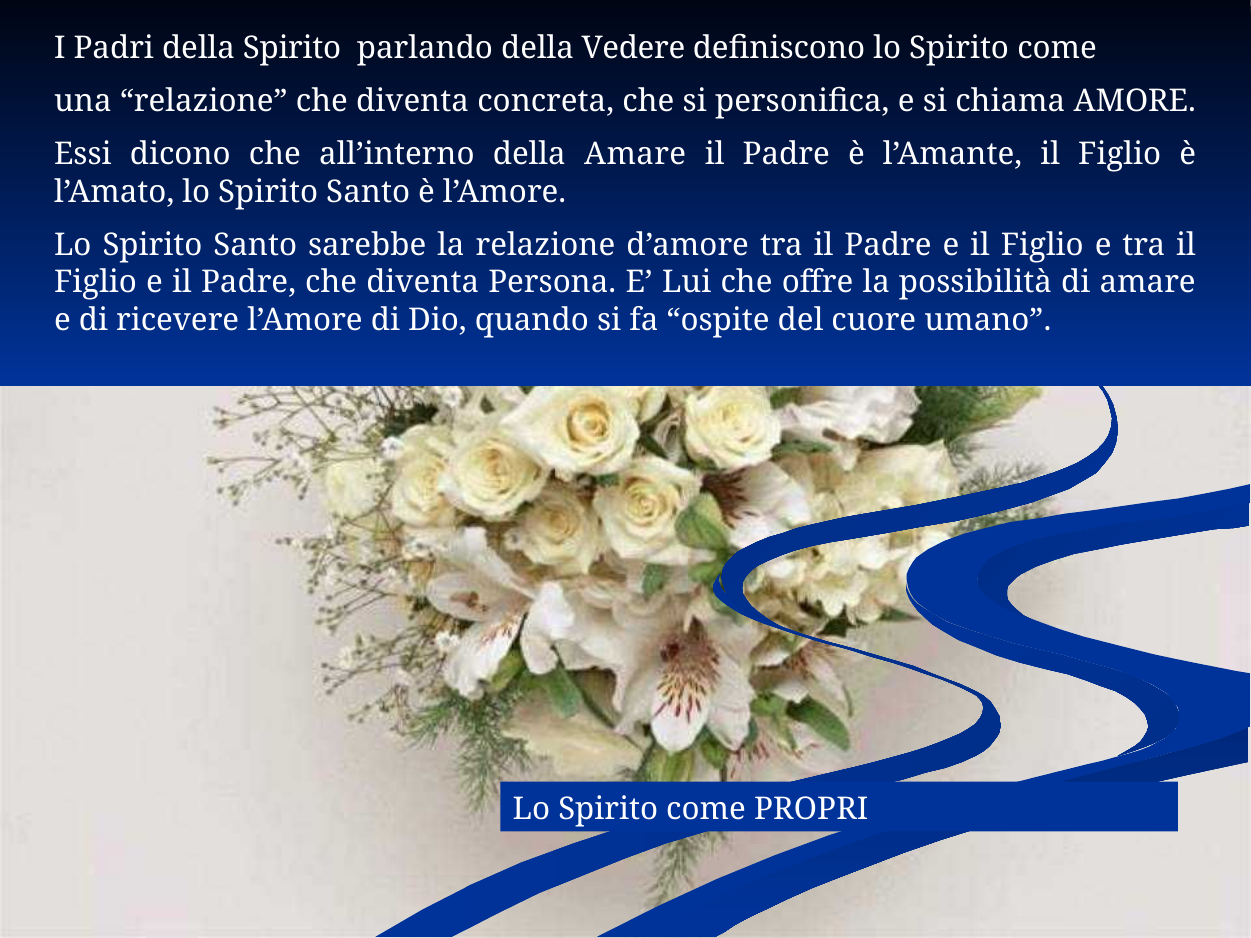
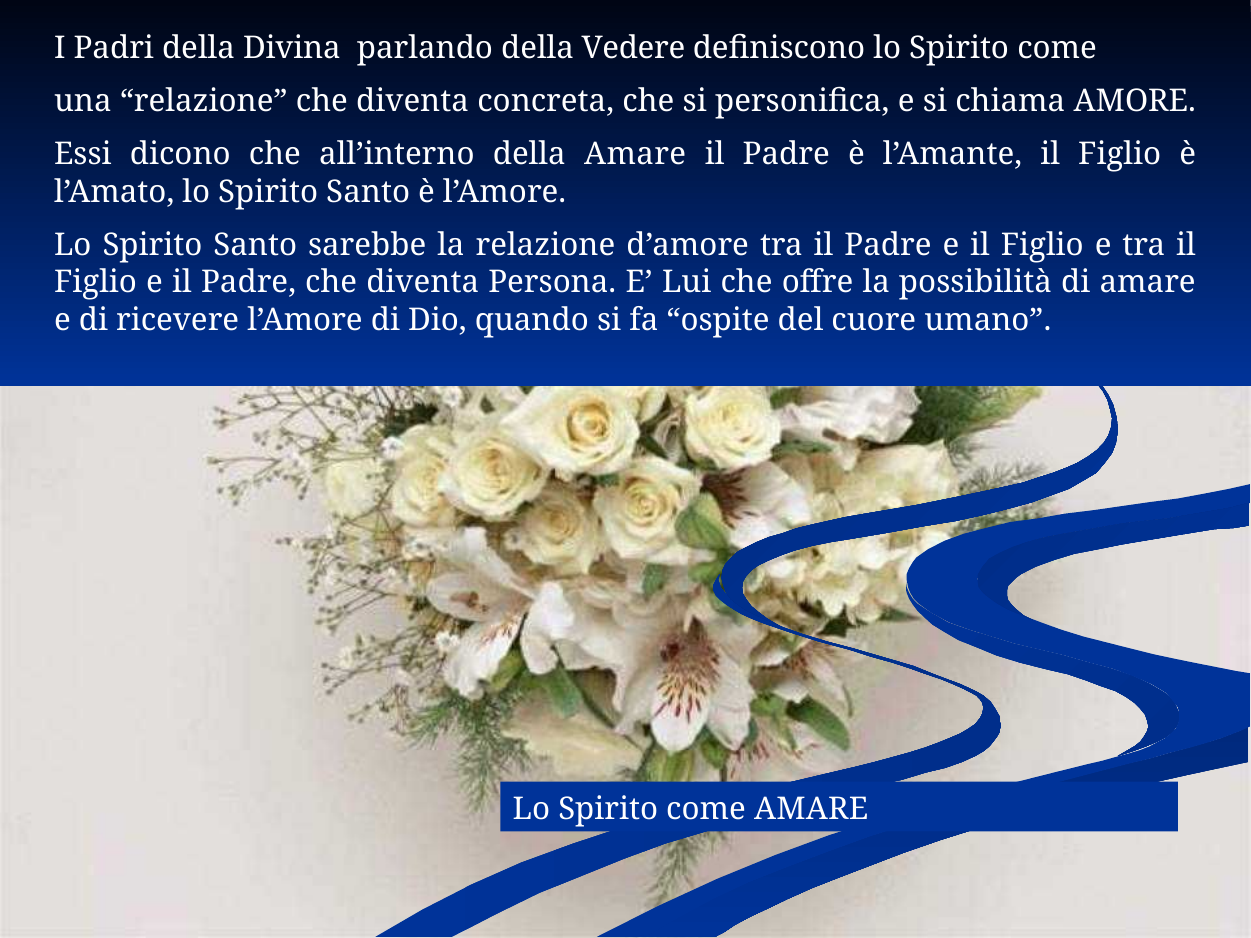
della Spirito: Spirito -> Divina
come PROPRI: PROPRI -> AMARE
